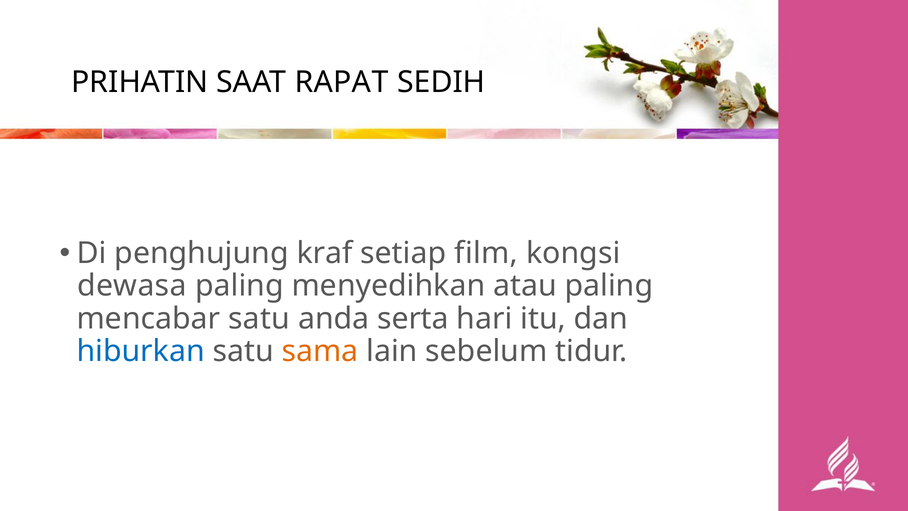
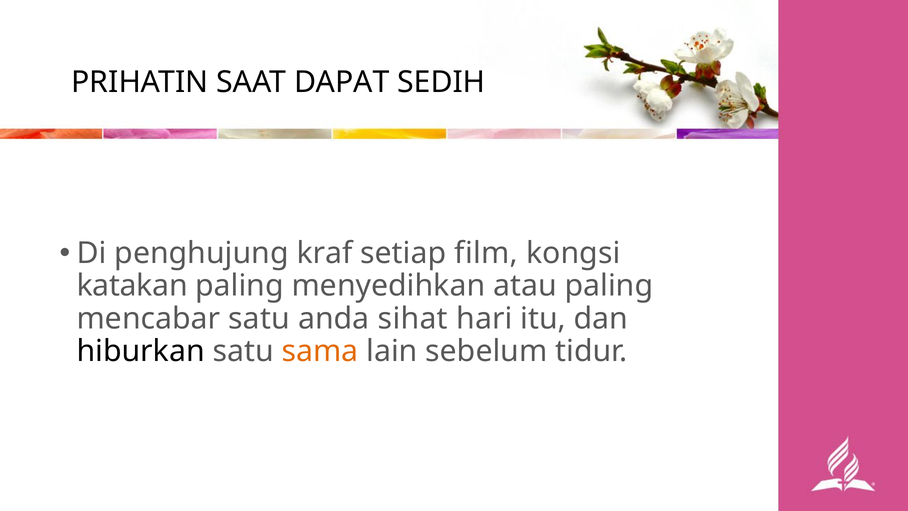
RAPAT: RAPAT -> DAPAT
dewasa: dewasa -> katakan
serta: serta -> sihat
hiburkan colour: blue -> black
